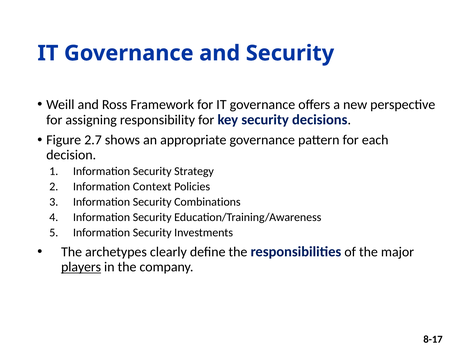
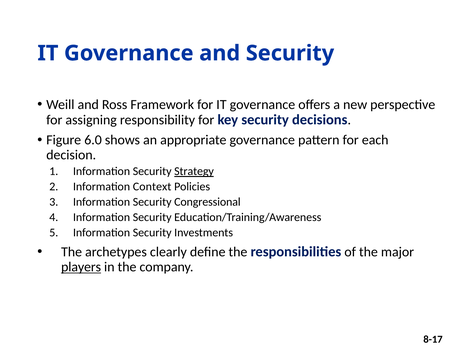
2.7: 2.7 -> 6.0
Strategy underline: none -> present
Combinations: Combinations -> Congressional
